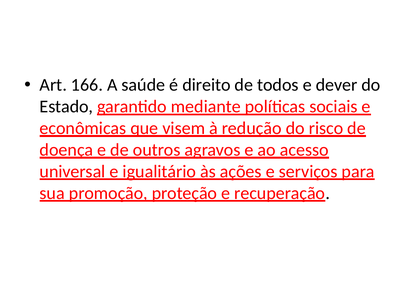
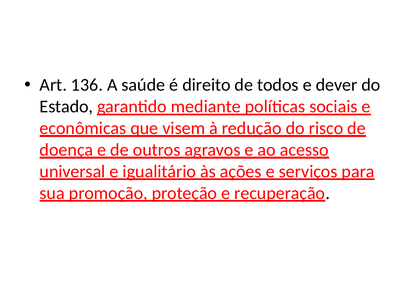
166: 166 -> 136
